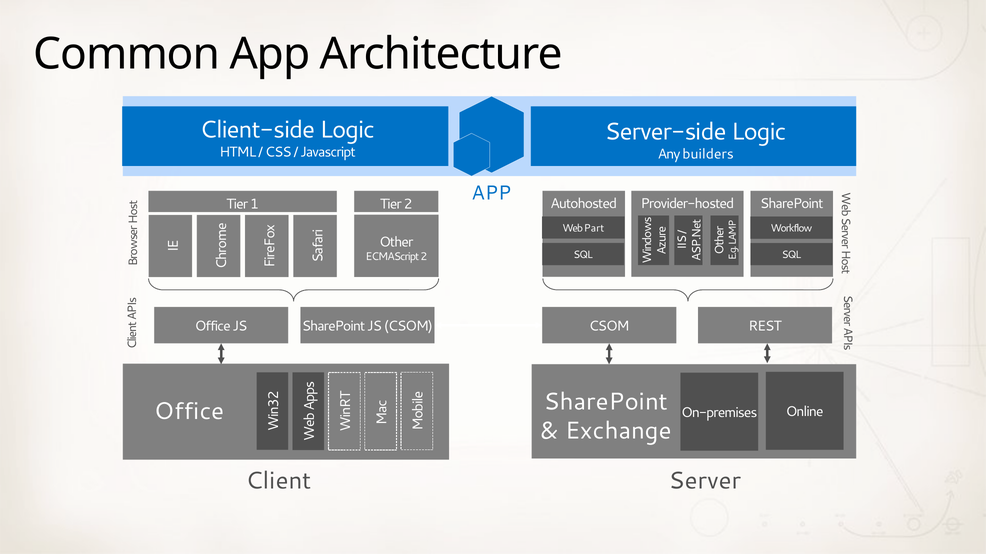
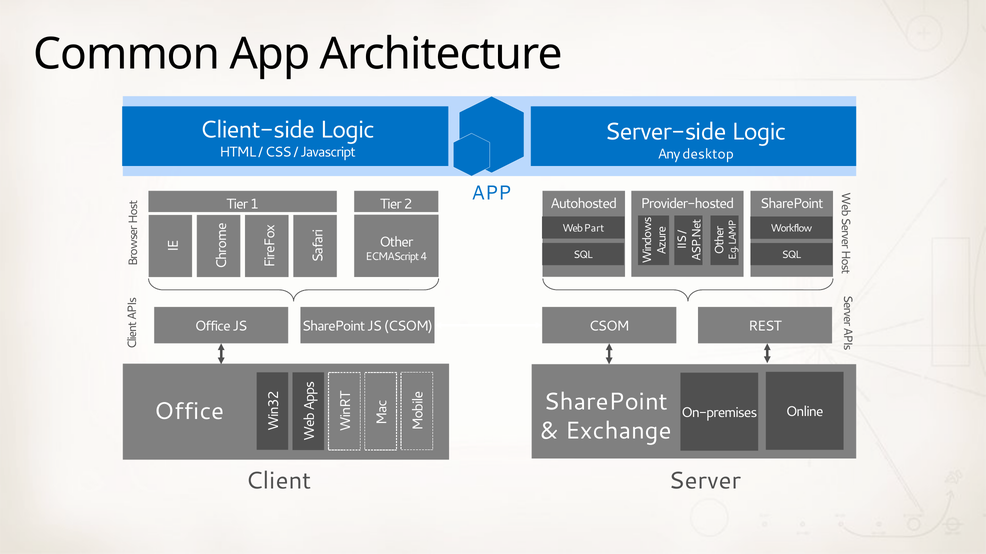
builders: builders -> desktop
ECMAScript 2: 2 -> 4
